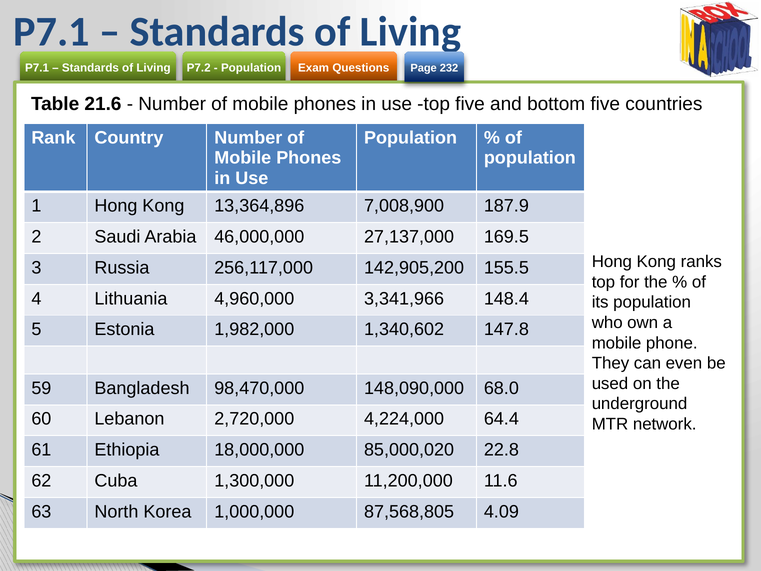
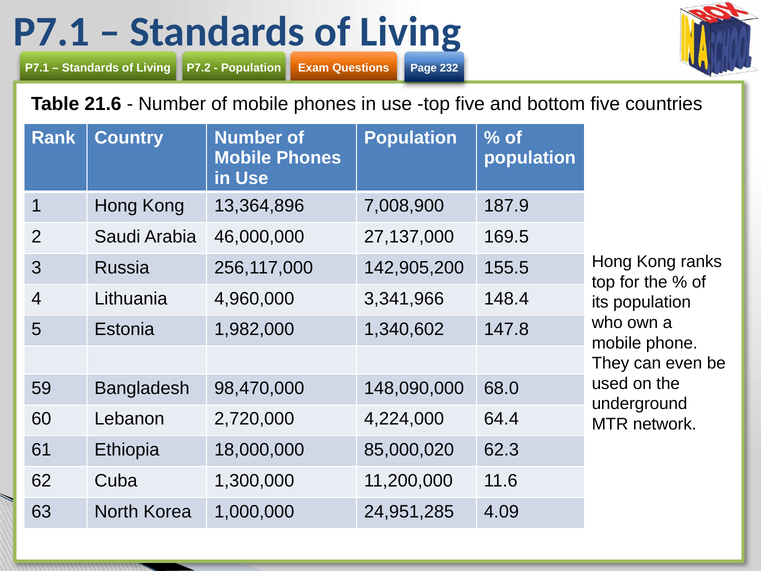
22.8: 22.8 -> 62.3
87,568,805: 87,568,805 -> 24,951,285
